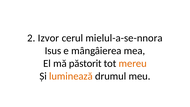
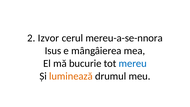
mielul-a-se-nnora: mielul-a-se-nnora -> mereu-a-se-nnora
păstorit: păstorit -> bucurie
mereu colour: orange -> blue
